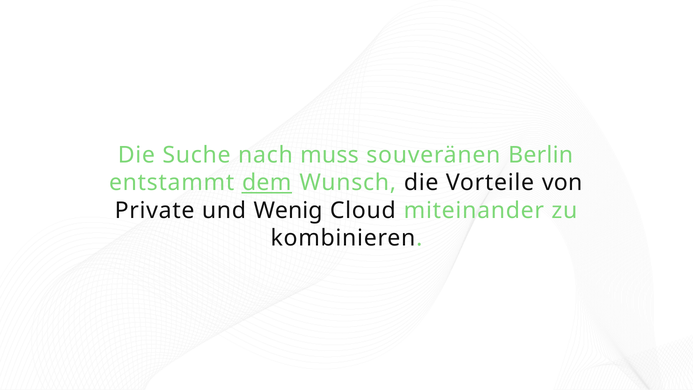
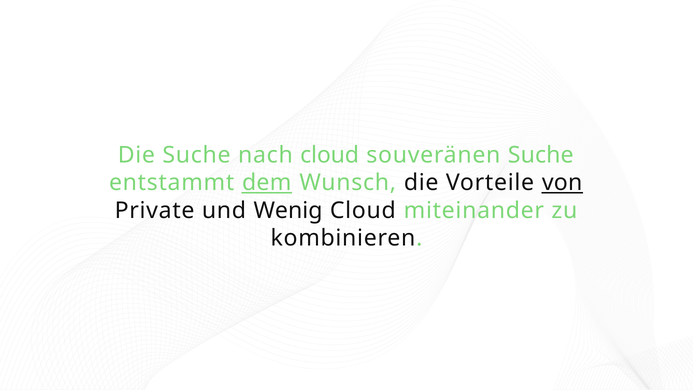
nach muss: muss -> cloud
souveränen Berlin: Berlin -> Suche
von underline: none -> present
